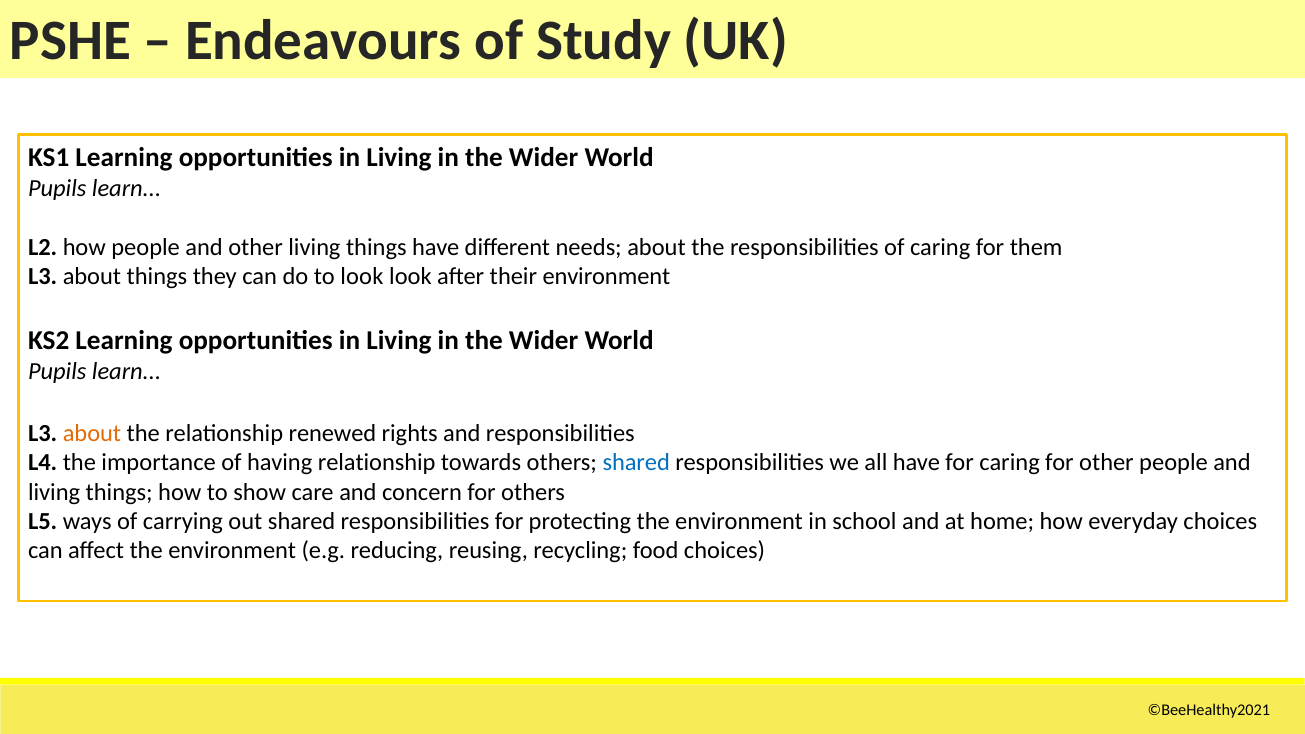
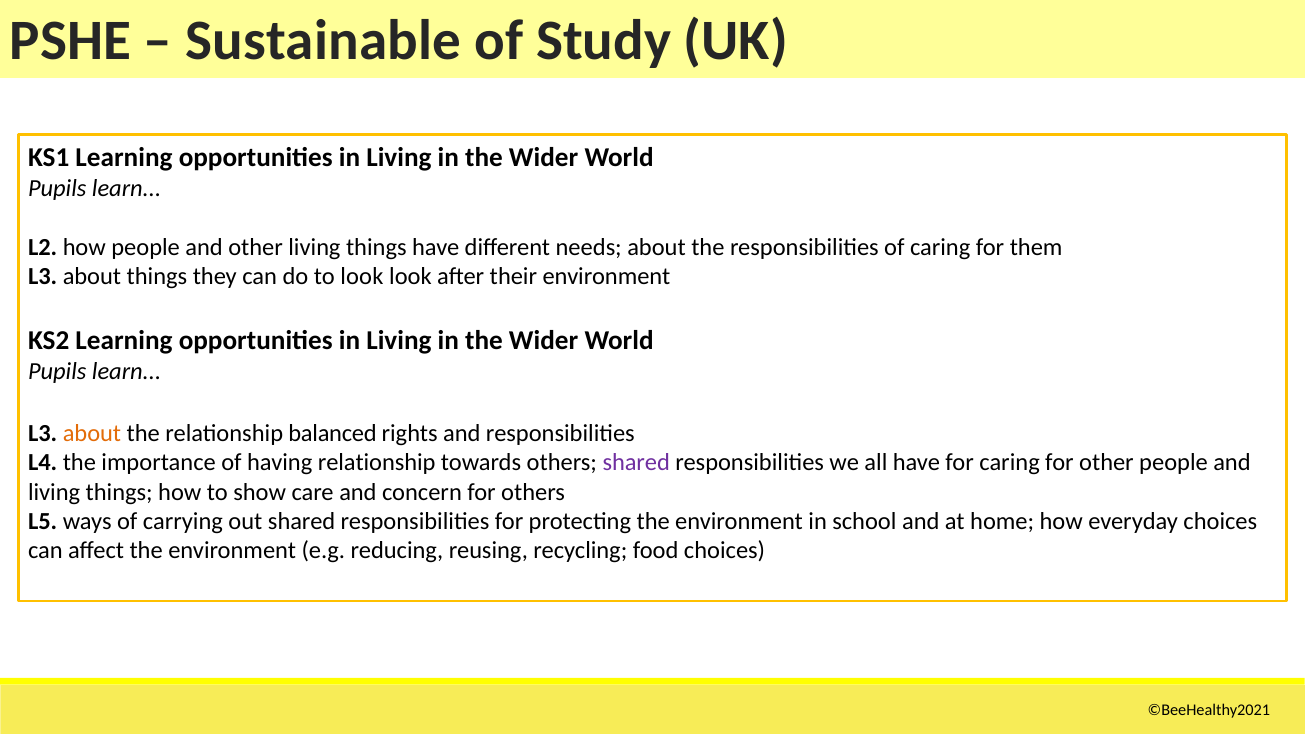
Endeavours: Endeavours -> Sustainable
renewed: renewed -> balanced
shared at (636, 463) colour: blue -> purple
